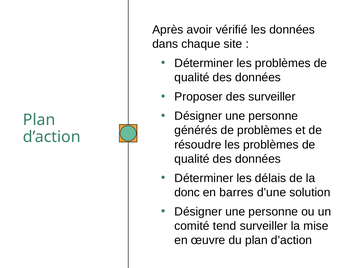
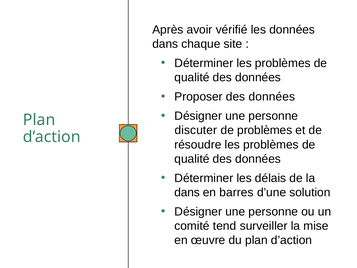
Proposer des surveiller: surveiller -> données
générés: générés -> discuter
donc at (187, 192): donc -> dans
